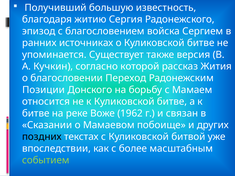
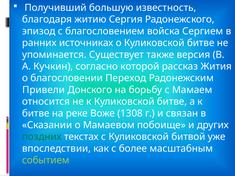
Позиции: Позиции -> Привели
1962: 1962 -> 1308
поздних colour: black -> green
